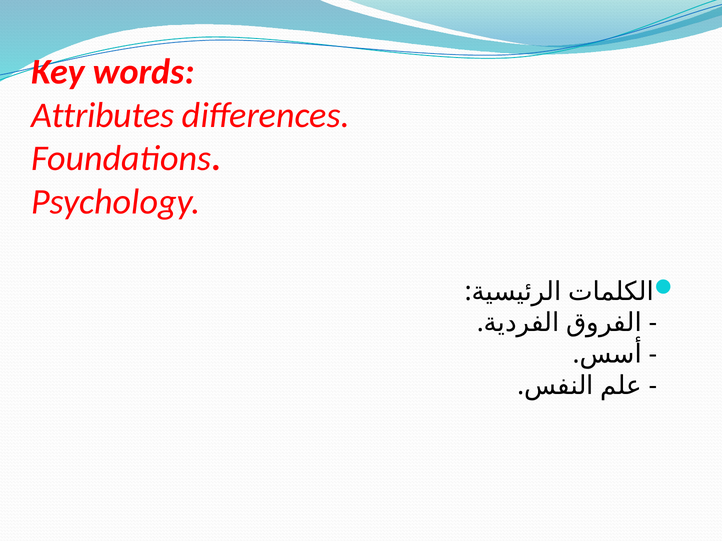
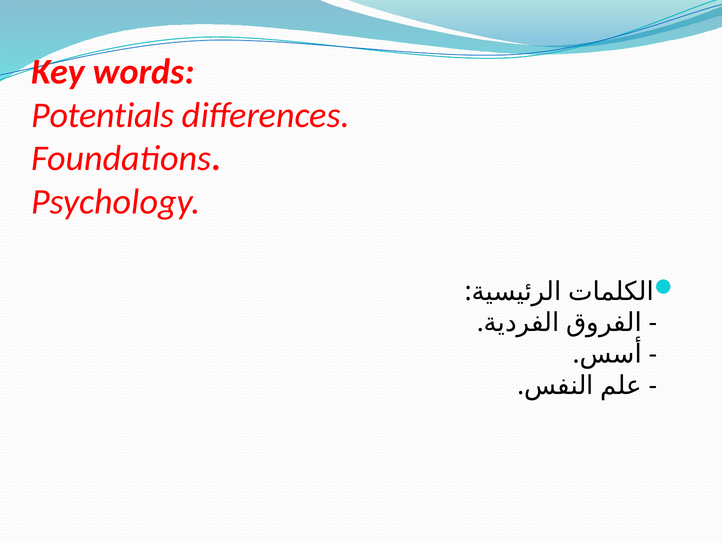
Attributes: Attributes -> Potentials
